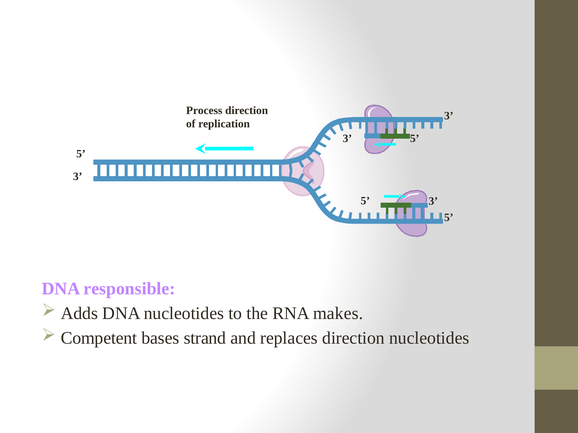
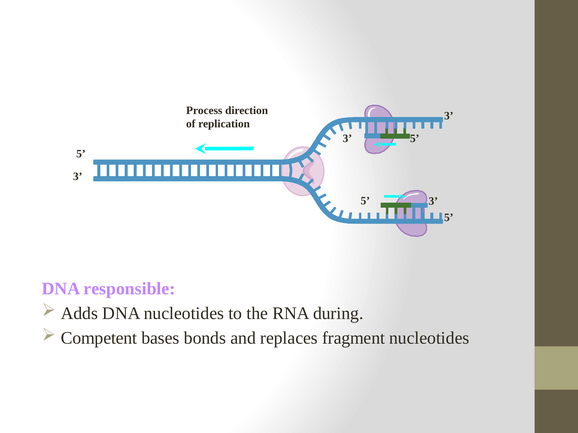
makes: makes -> during
strand: strand -> bonds
replaces direction: direction -> fragment
